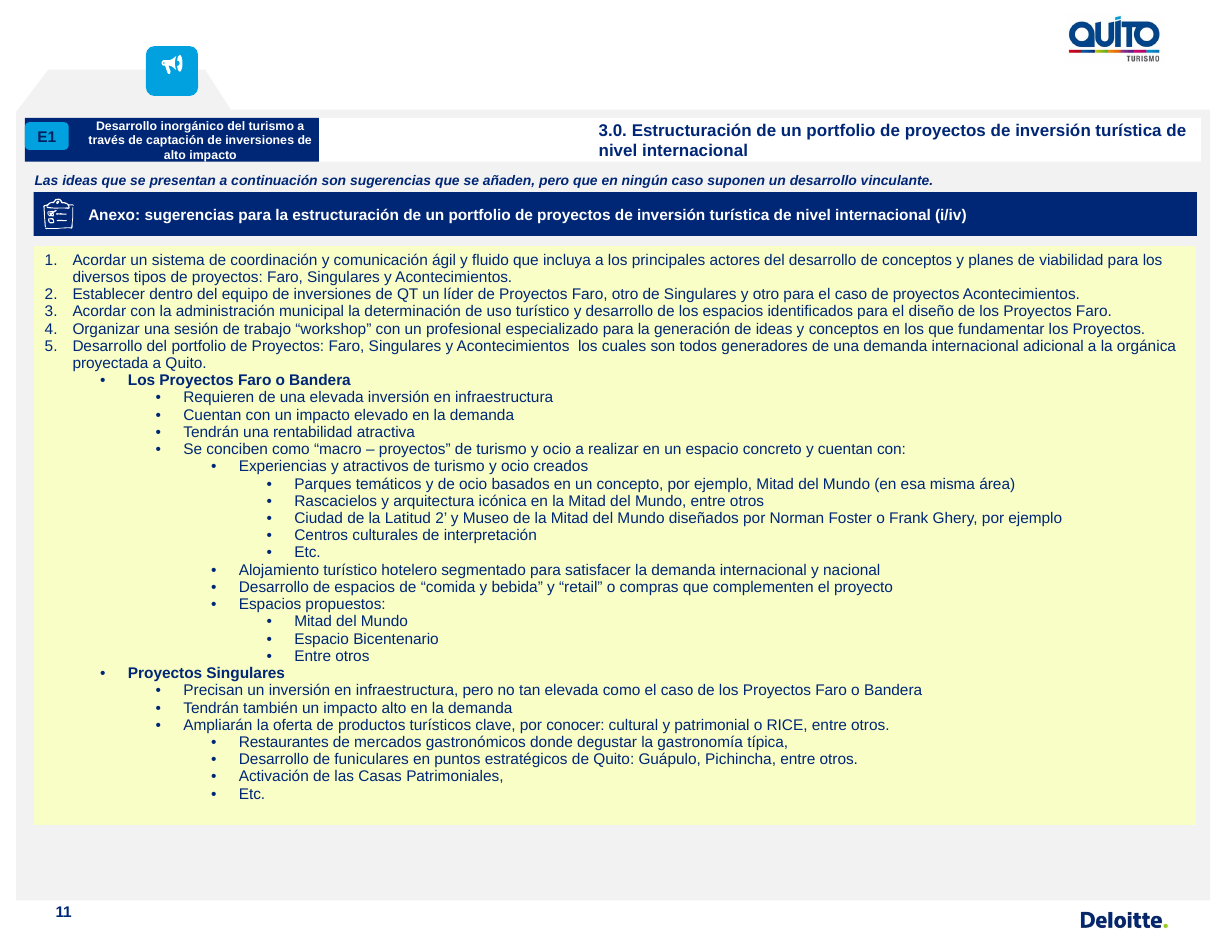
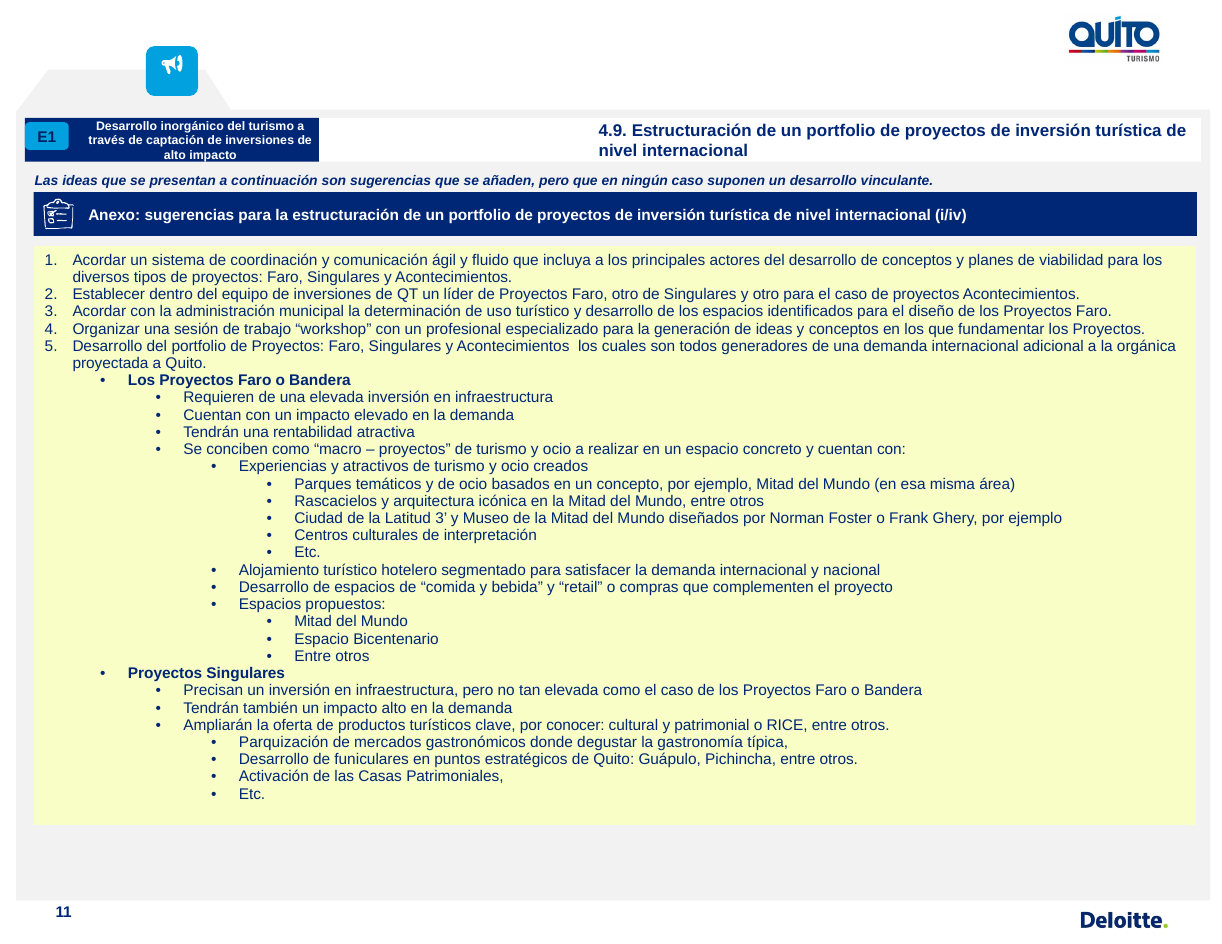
3.0: 3.0 -> 4.9
Latitud 2: 2 -> 3
Restaurantes: Restaurantes -> Parquización
